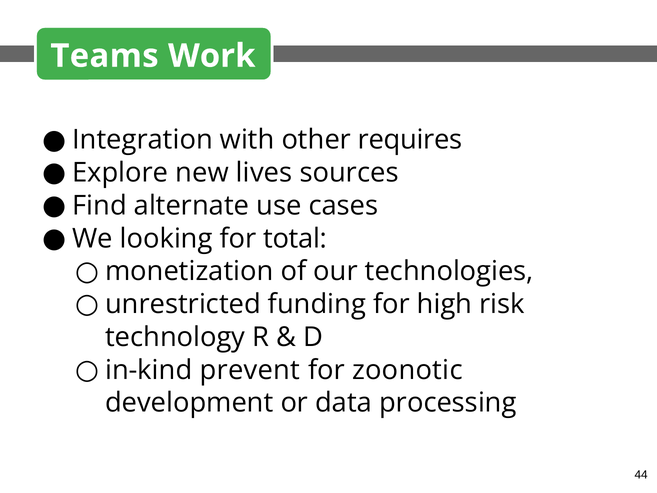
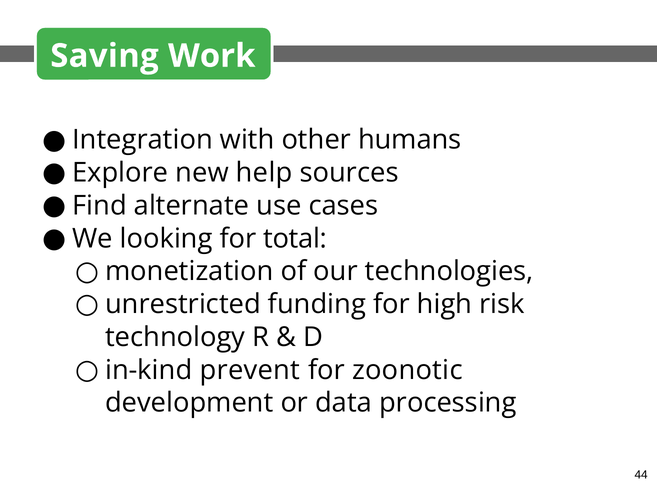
Teams: Teams -> Saving
requires: requires -> humans
lives: lives -> help
